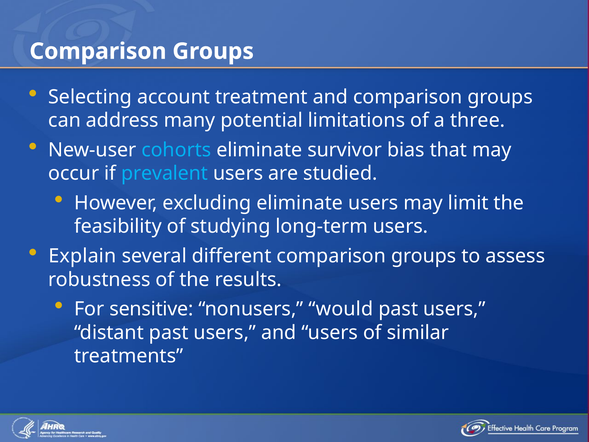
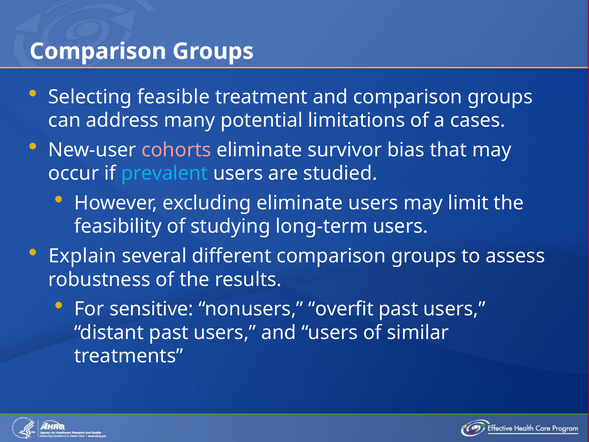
account: account -> feasible
three: three -> cases
cohorts colour: light blue -> pink
would: would -> overfit
